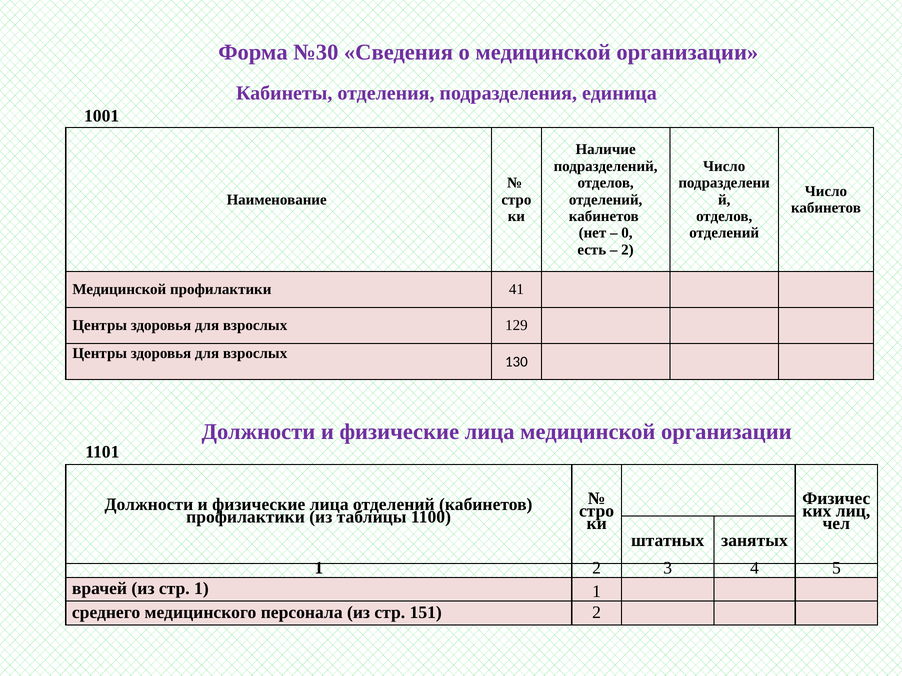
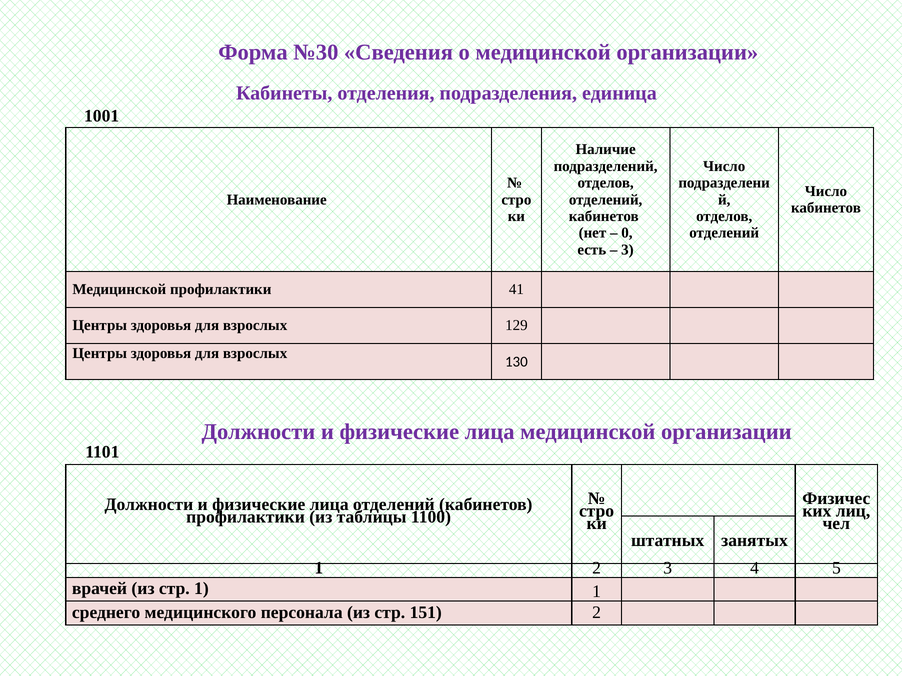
2 at (627, 250): 2 -> 3
